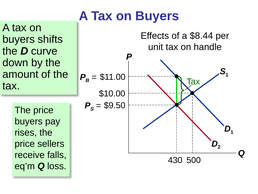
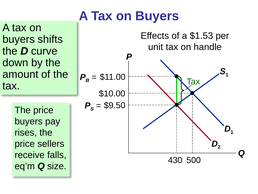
$8.44: $8.44 -> $1.53
loss: loss -> size
